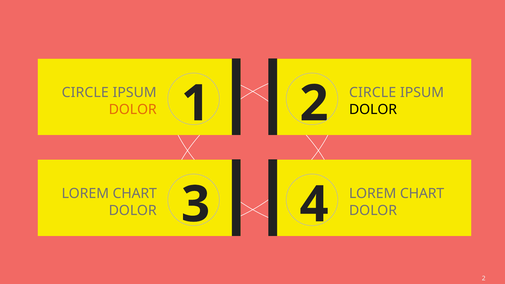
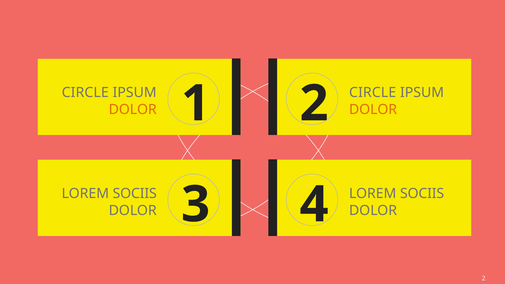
DOLOR at (373, 110) colour: black -> orange
CHART at (135, 194): CHART -> SOCIIS
4 LOREM CHART: CHART -> SOCIIS
